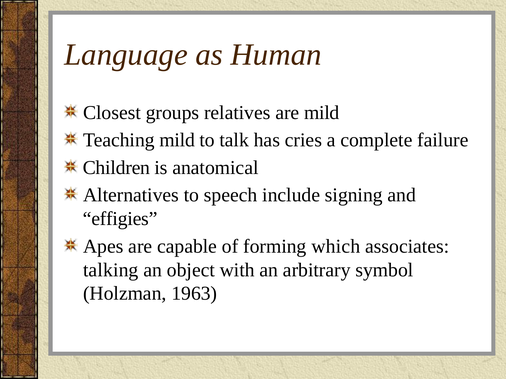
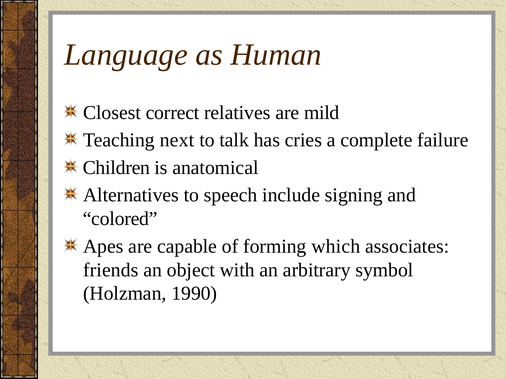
groups: groups -> correct
Teaching mild: mild -> next
effigies: effigies -> colored
talking: talking -> friends
1963: 1963 -> 1990
